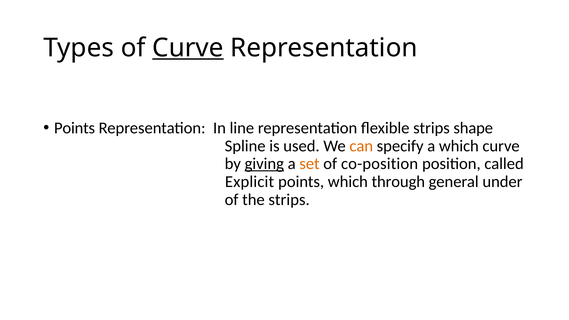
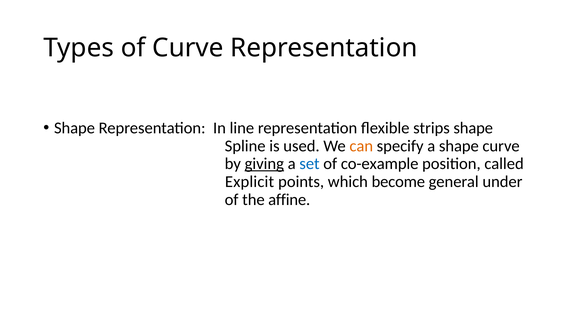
Curve at (188, 48) underline: present -> none
Points at (75, 128): Points -> Shape
a which: which -> shape
set colour: orange -> blue
co-position: co-position -> co-example
through: through -> become
the strips: strips -> affine
